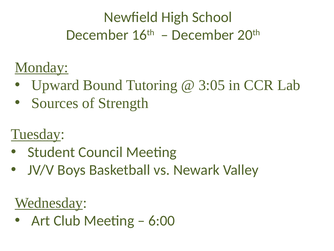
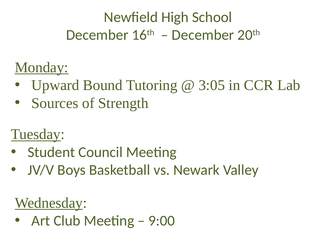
6:00: 6:00 -> 9:00
